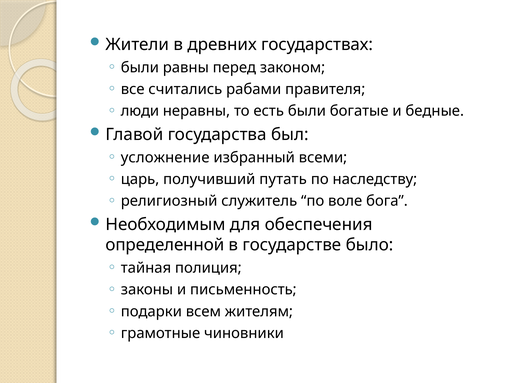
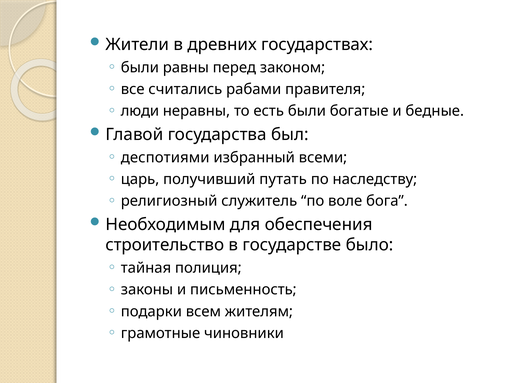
усложнение: усложнение -> деспотиями
определенной: определенной -> строительство
